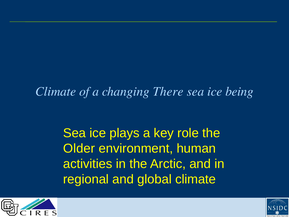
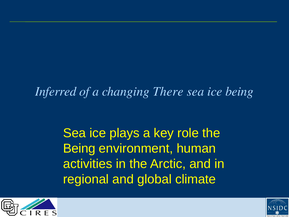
Climate at (56, 91): Climate -> Inferred
Older at (79, 148): Older -> Being
